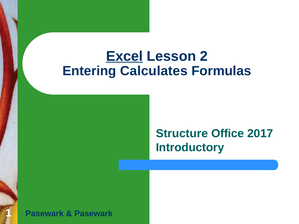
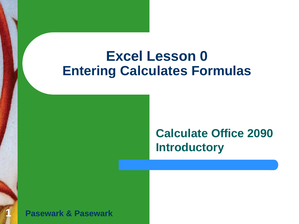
Excel underline: present -> none
2: 2 -> 0
Structure: Structure -> Calculate
2017: 2017 -> 2090
